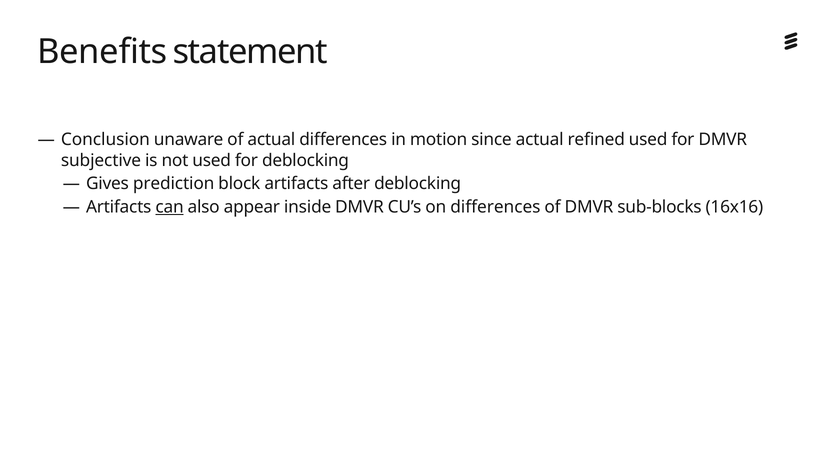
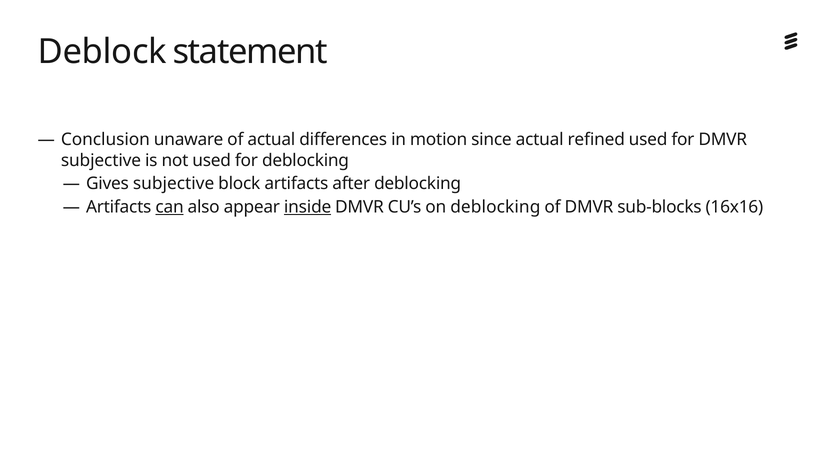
Benefits: Benefits -> Deblock
Gives prediction: prediction -> subjective
inside underline: none -> present
on differences: differences -> deblocking
